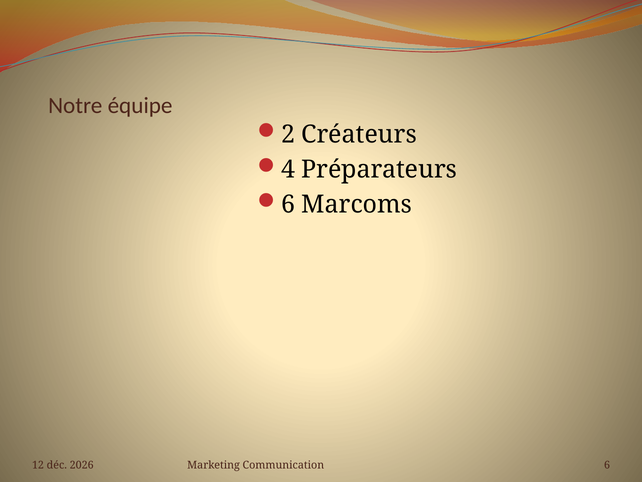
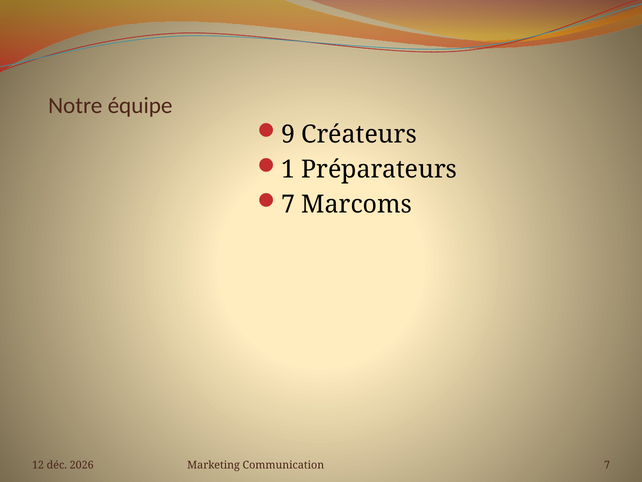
2: 2 -> 9
4: 4 -> 1
6 at (288, 204): 6 -> 7
Communication 6: 6 -> 7
